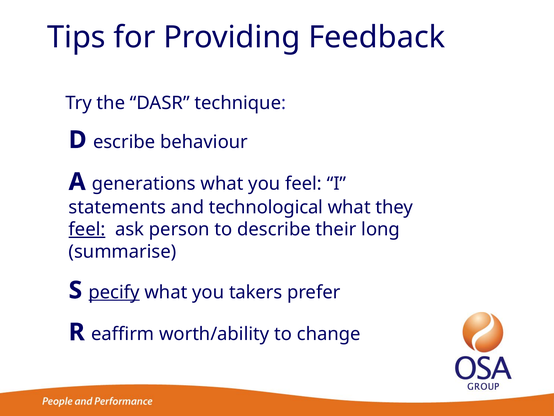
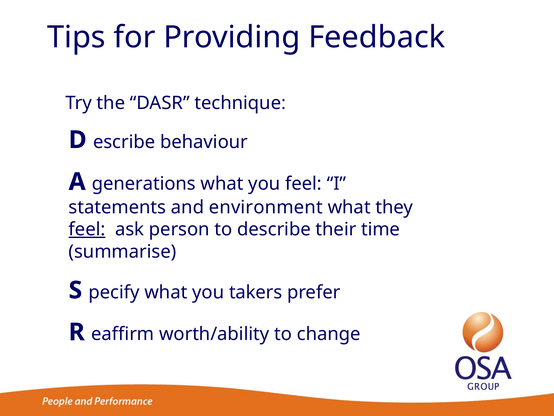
technological: technological -> environment
long: long -> time
pecify underline: present -> none
